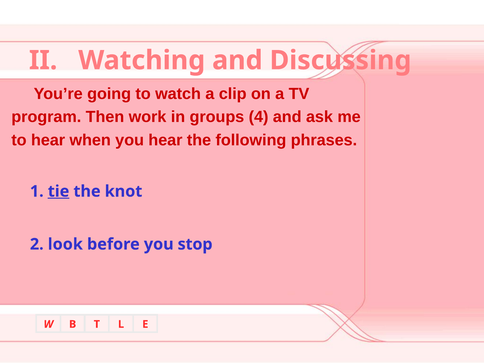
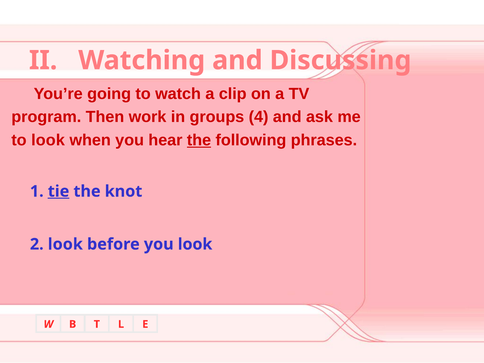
to hear: hear -> look
the at (199, 140) underline: none -> present
you stop: stop -> look
